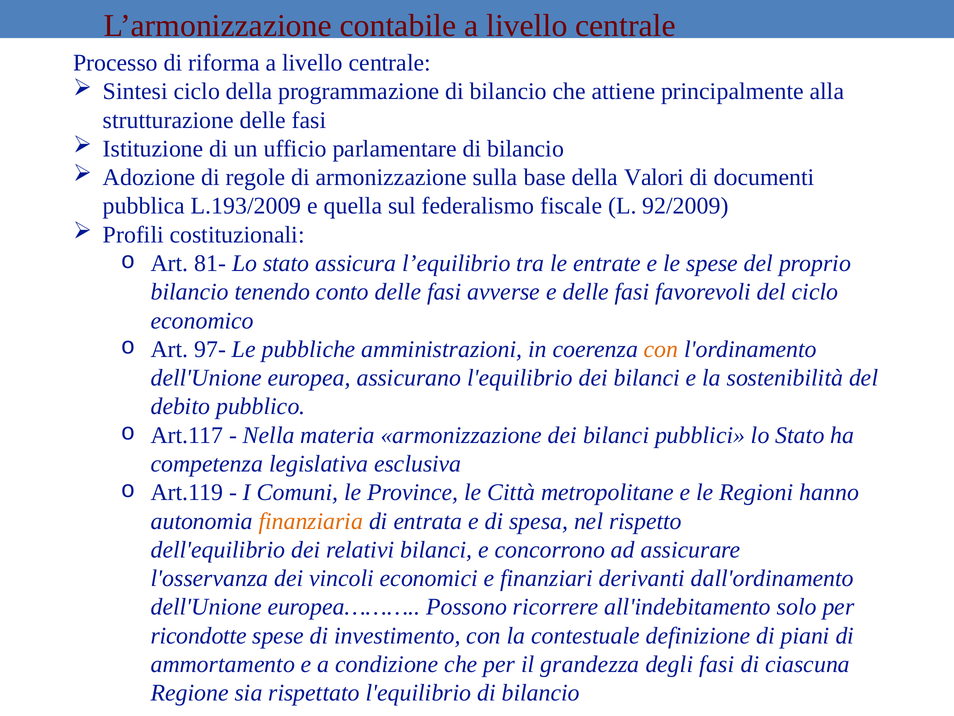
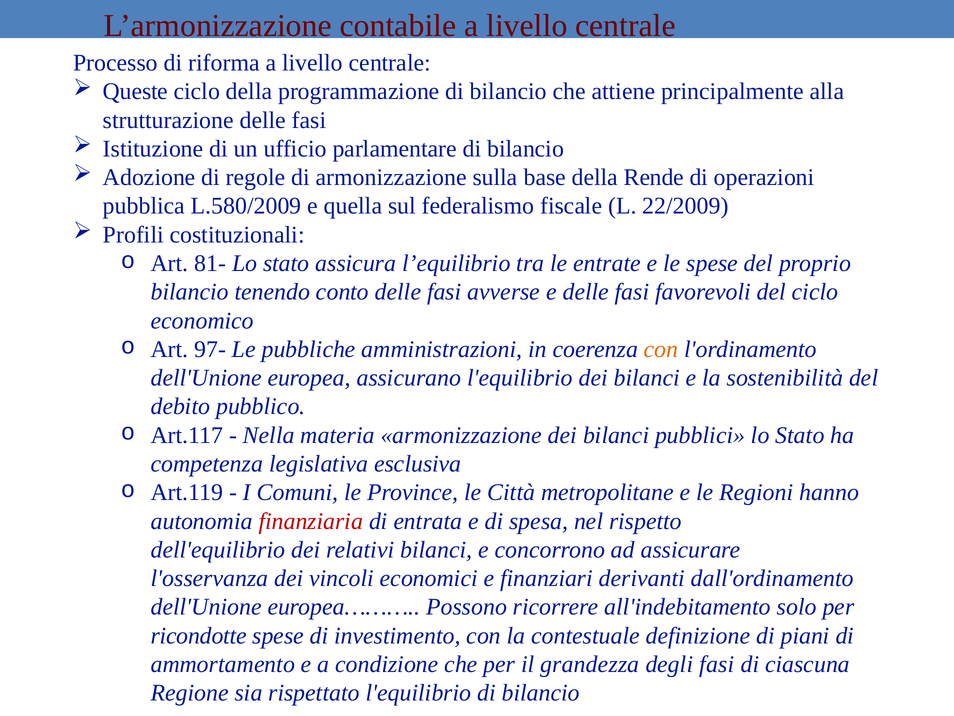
Sintesi: Sintesi -> Queste
Valori: Valori -> Rende
documenti: documenti -> operazioni
L.193/2009: L.193/2009 -> L.580/2009
92/2009: 92/2009 -> 22/2009
finanziaria colour: orange -> red
